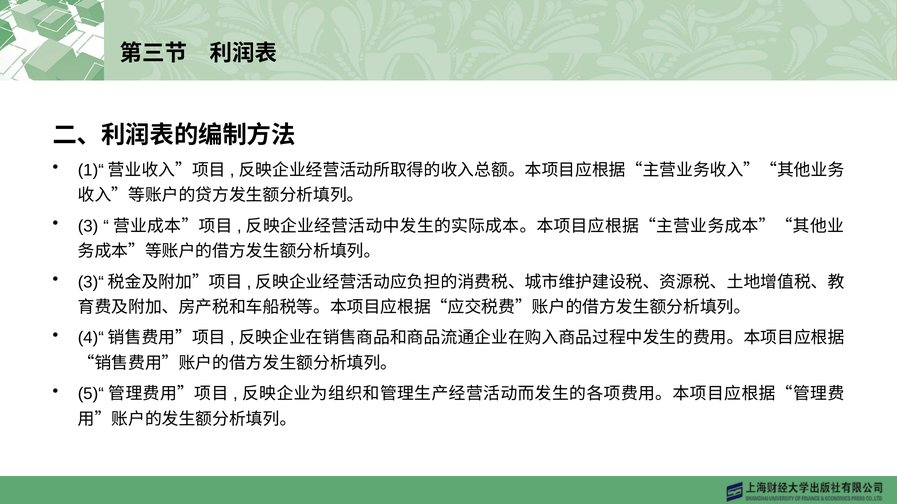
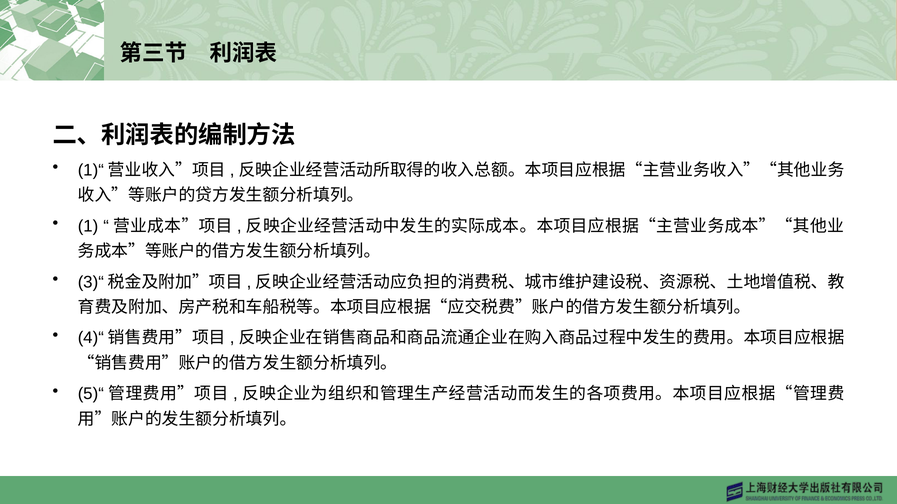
3: 3 -> 1
